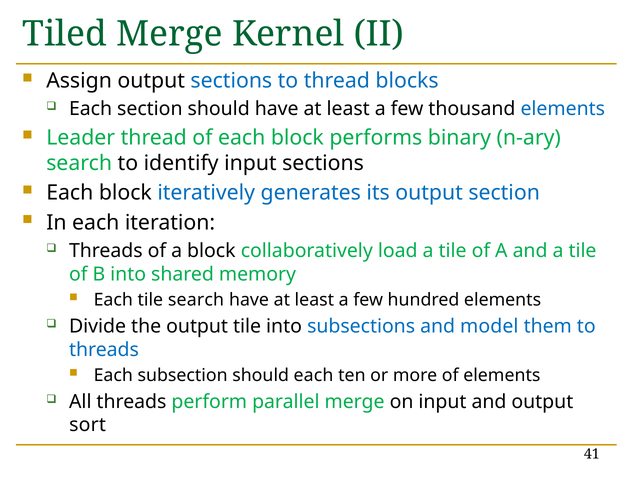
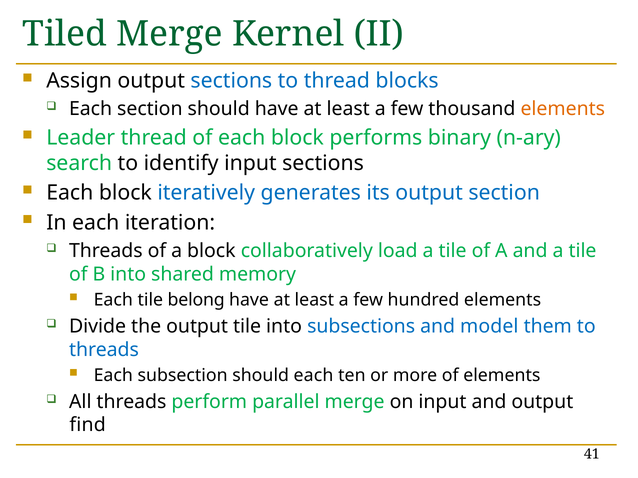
elements at (563, 109) colour: blue -> orange
tile search: search -> belong
sort: sort -> find
